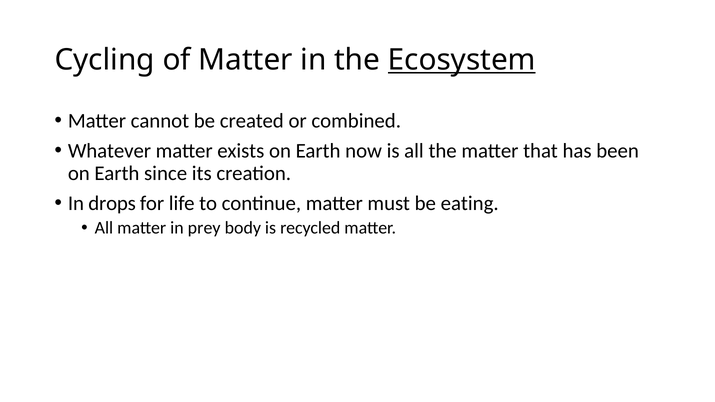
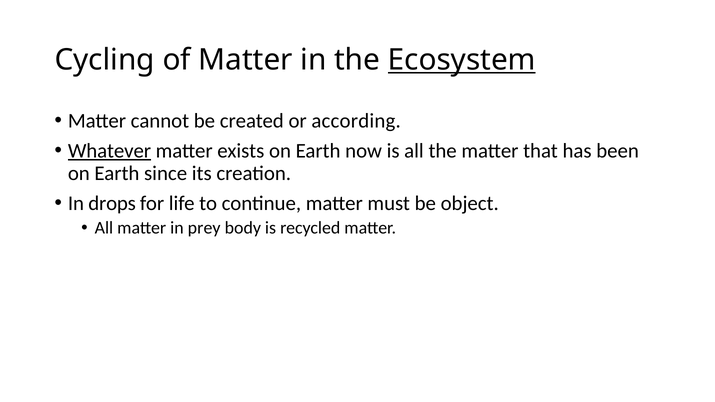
combined: combined -> according
Whatever underline: none -> present
eating: eating -> object
